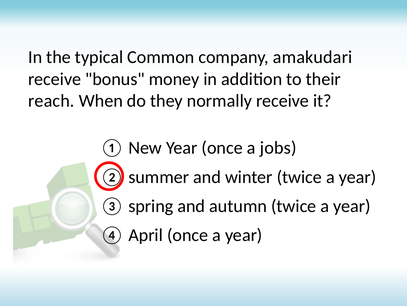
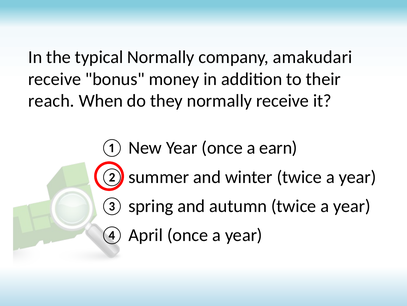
typical Common: Common -> Normally
jobs: jobs -> earn
